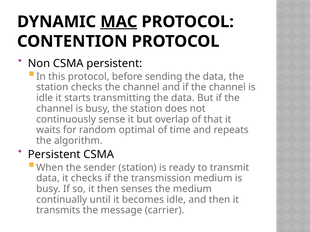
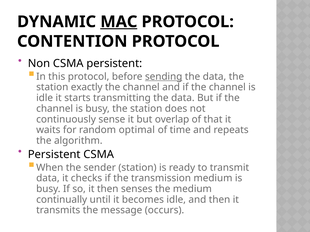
sending underline: none -> present
station checks: checks -> exactly
carrier: carrier -> occurs
